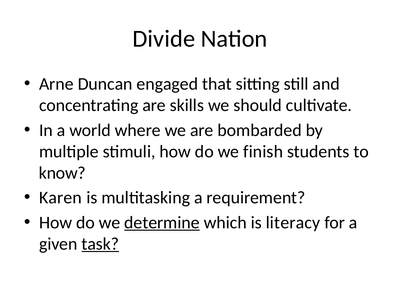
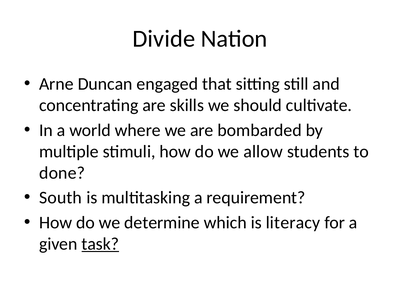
finish: finish -> allow
know: know -> done
Karen: Karen -> South
determine underline: present -> none
